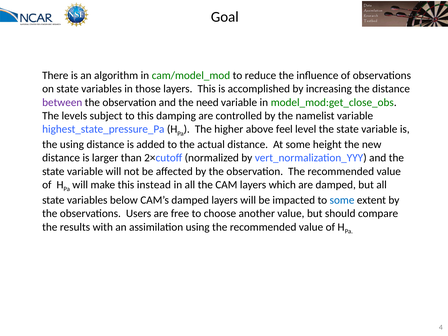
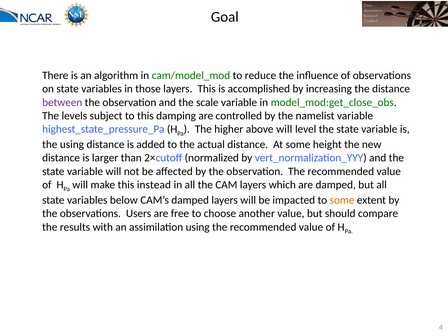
need: need -> scale
above feel: feel -> will
some at (342, 200) colour: blue -> orange
